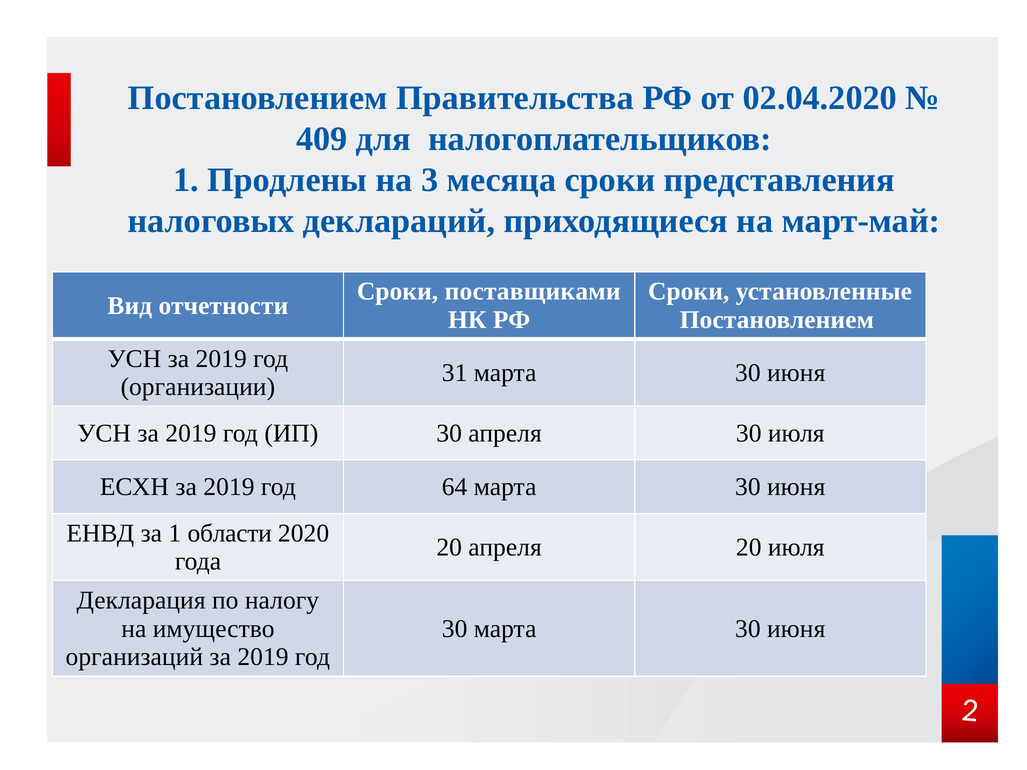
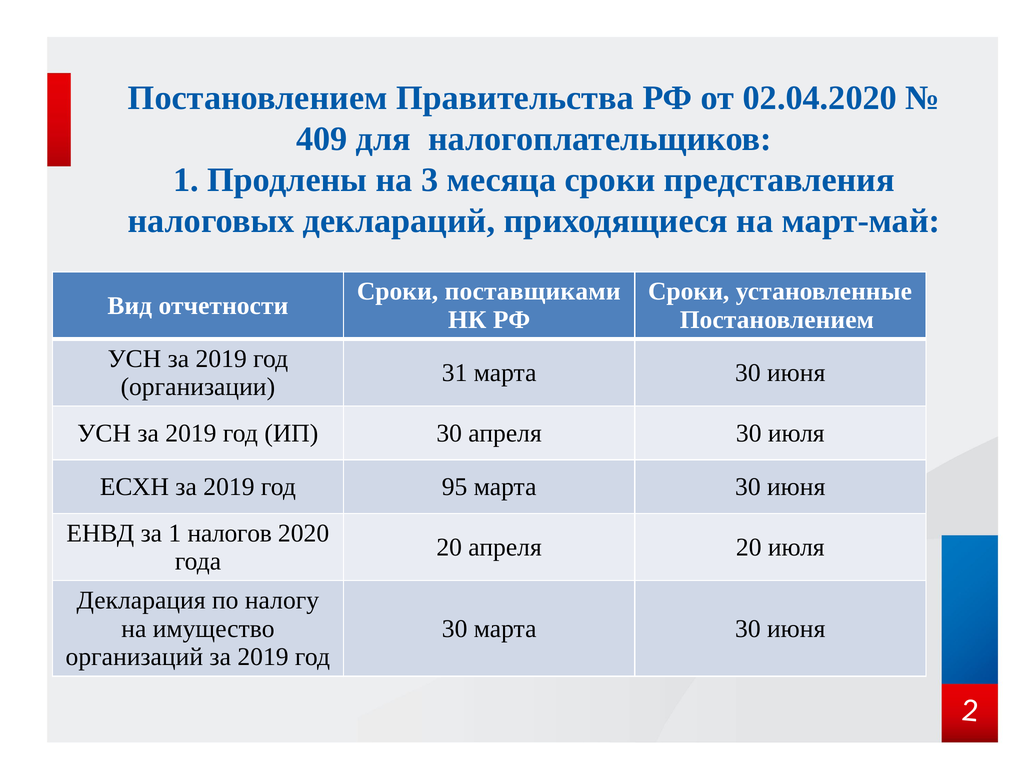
64: 64 -> 95
области: области -> налогов
